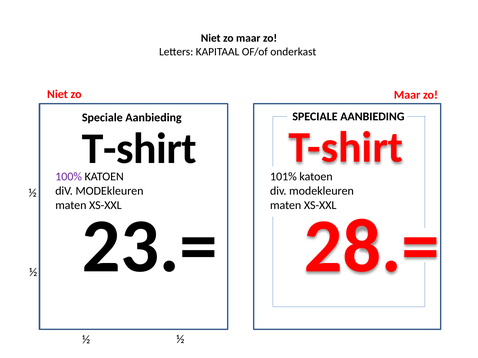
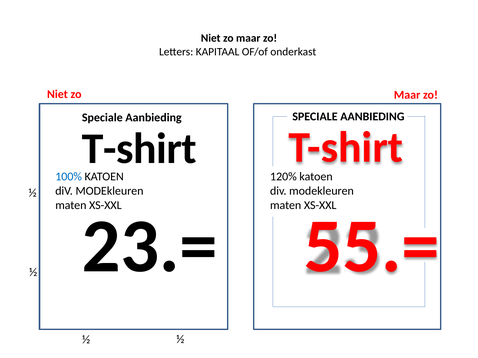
100% colour: purple -> blue
101%: 101% -> 120%
28.=: 28.= -> 55.=
